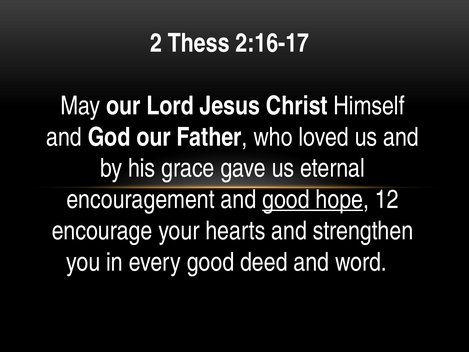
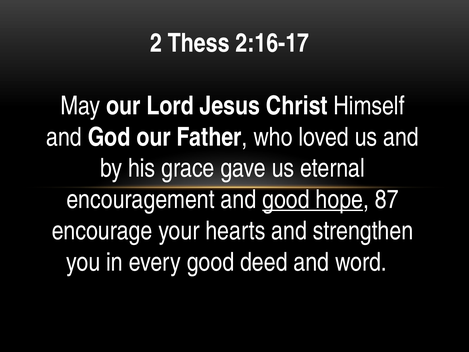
12: 12 -> 87
